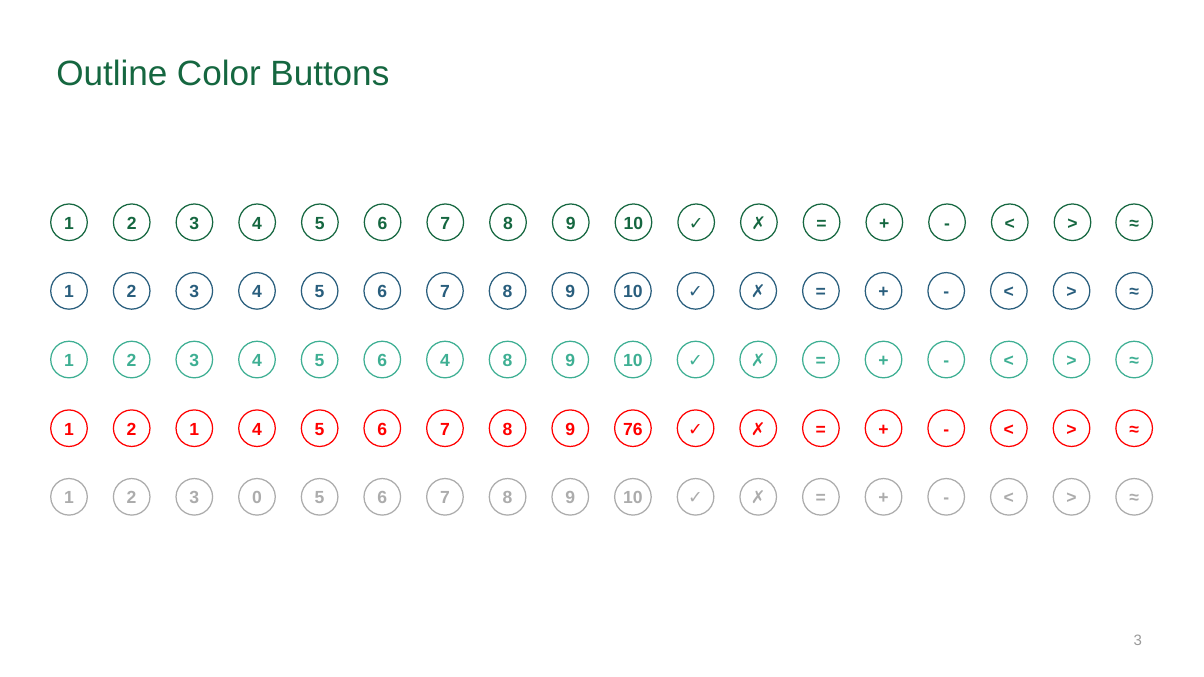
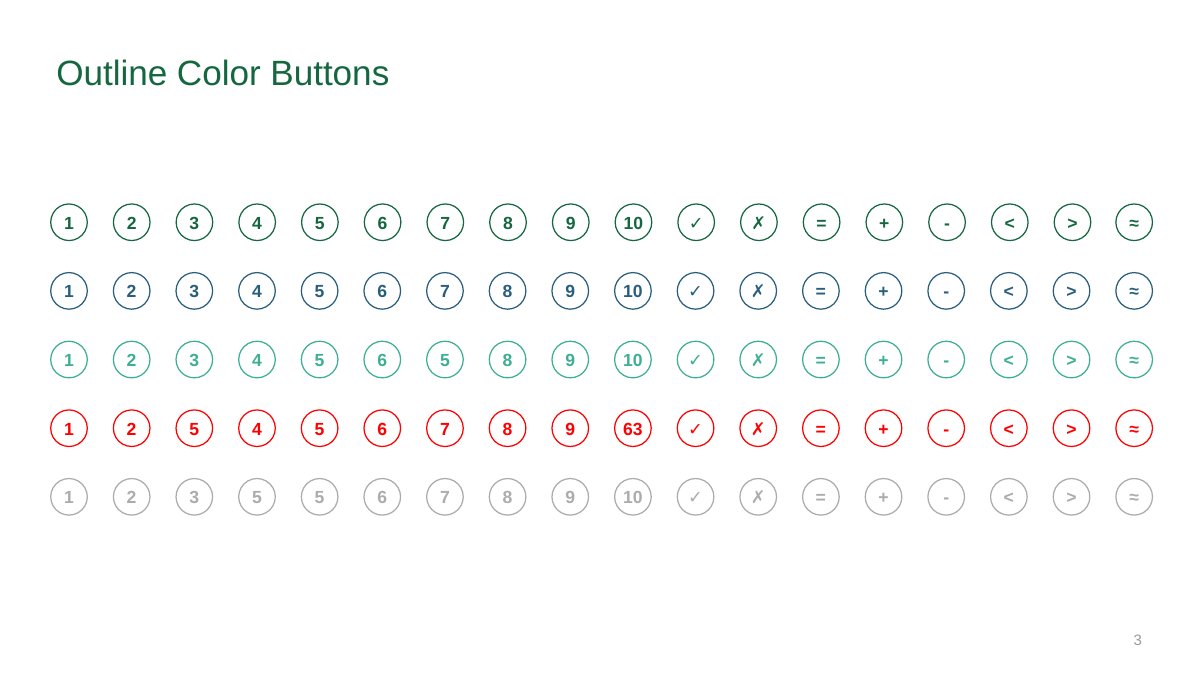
6 4: 4 -> 5
2 1: 1 -> 5
76: 76 -> 63
3 0: 0 -> 5
